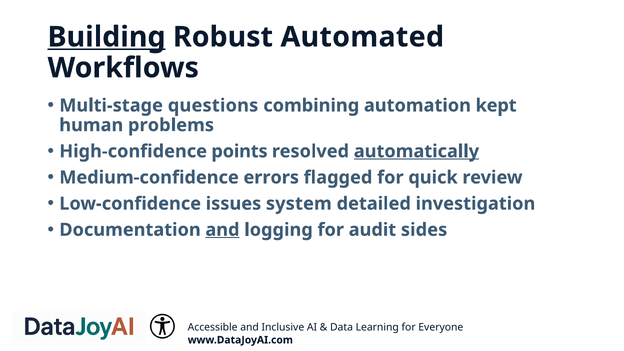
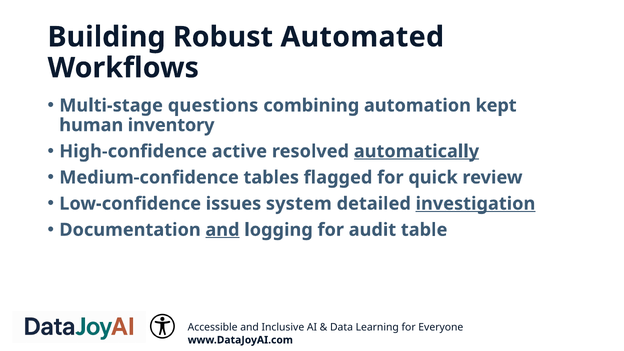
Building underline: present -> none
problems: problems -> inventory
points: points -> active
errors: errors -> tables
investigation underline: none -> present
sides: sides -> table
